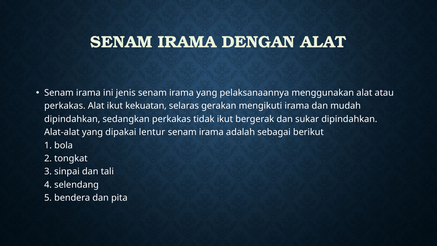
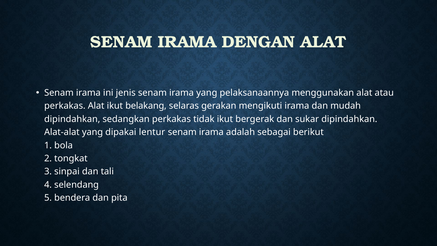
kekuatan: kekuatan -> belakang
